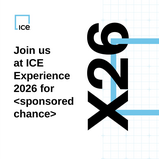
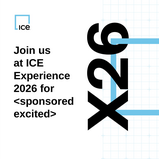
chance>: chance> -> excited>
